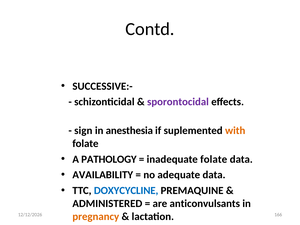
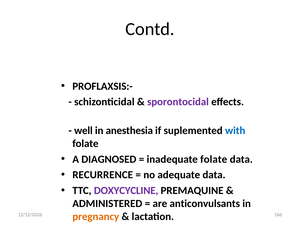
SUCCESSIVE:-: SUCCESSIVE:- -> PROFLAXSIS:-
sign: sign -> well
with colour: orange -> blue
PATHOLOGY: PATHOLOGY -> DIAGNOSED
AVAILABILITY: AVAILABILITY -> RECURRENCE
DOXYCYCLINE colour: blue -> purple
